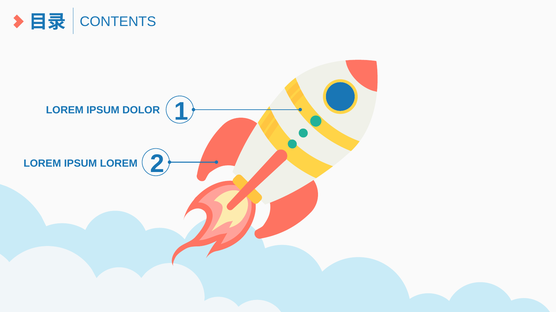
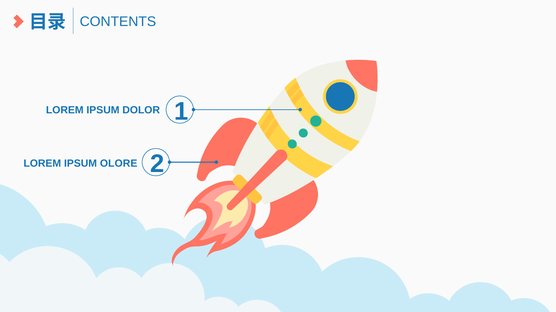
IPSUM LOREM: LOREM -> OLORE
